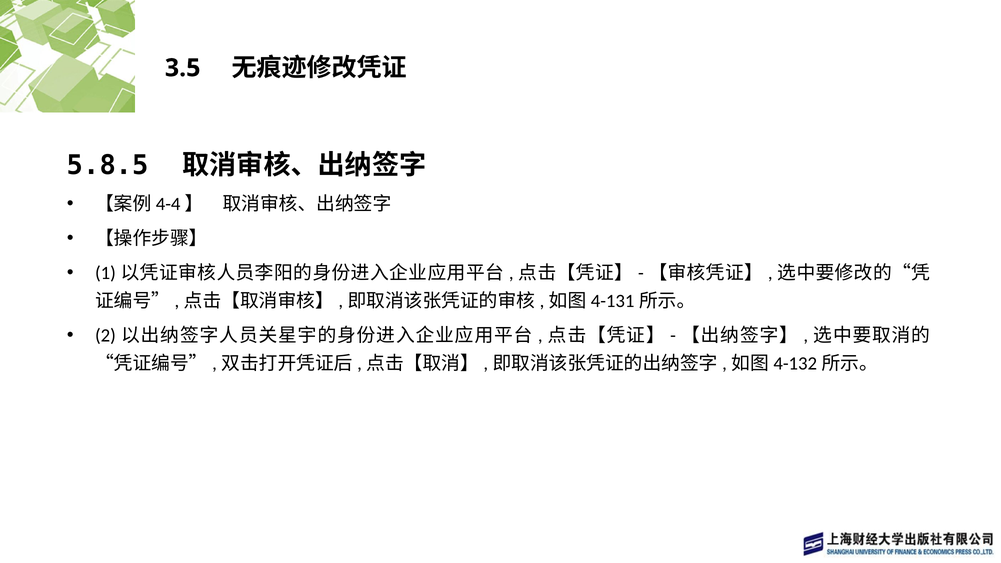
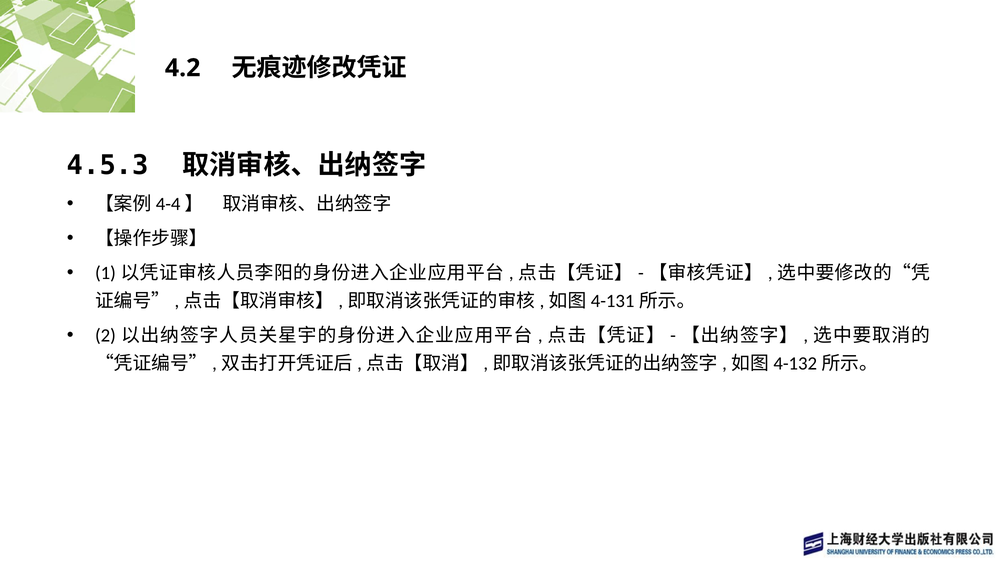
3.5: 3.5 -> 4.2
5.8.5: 5.8.5 -> 4.5.3
